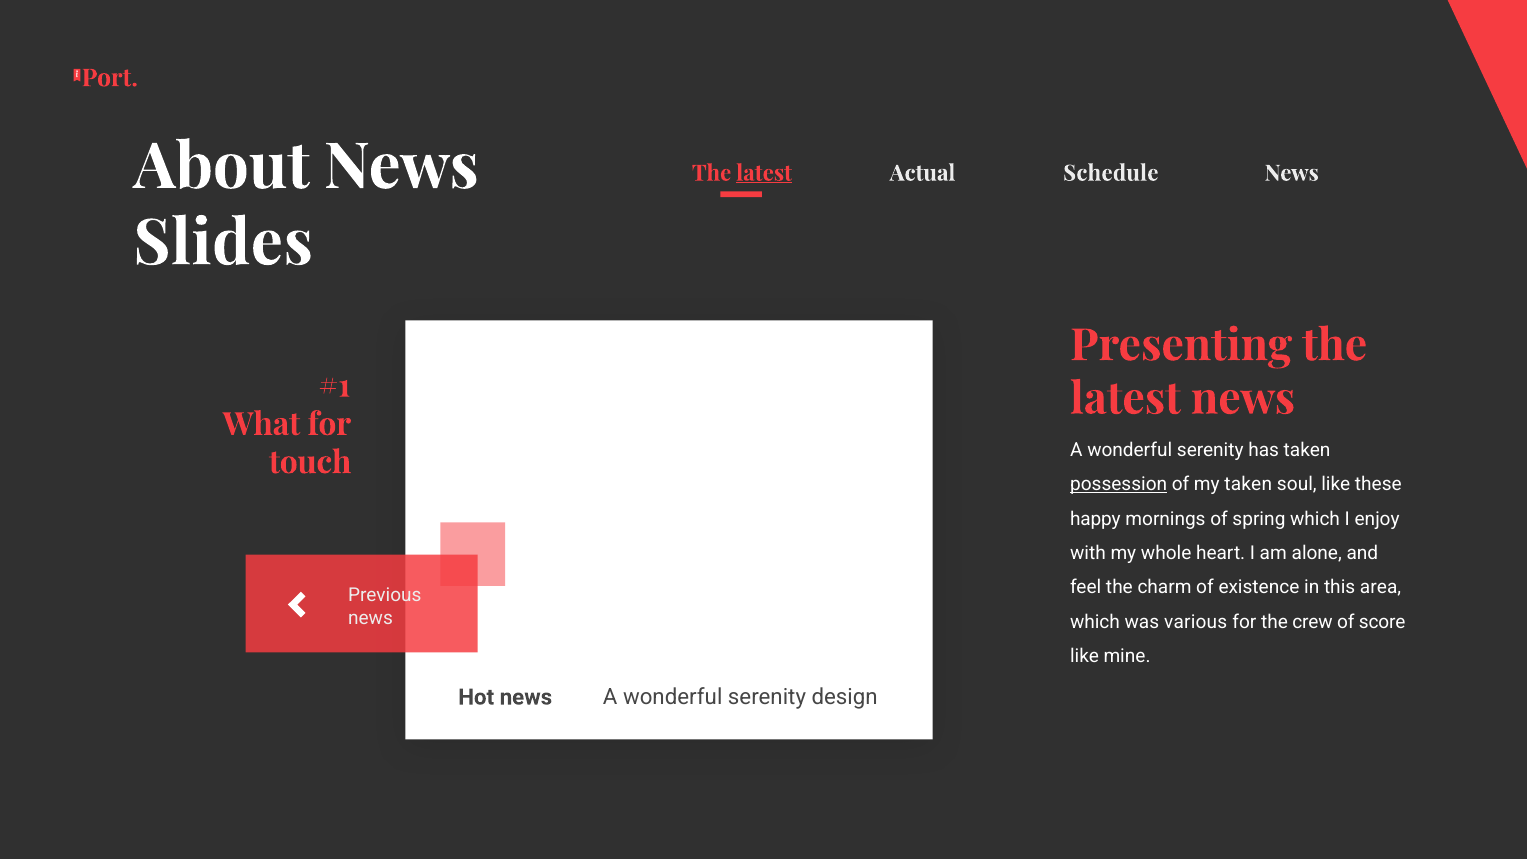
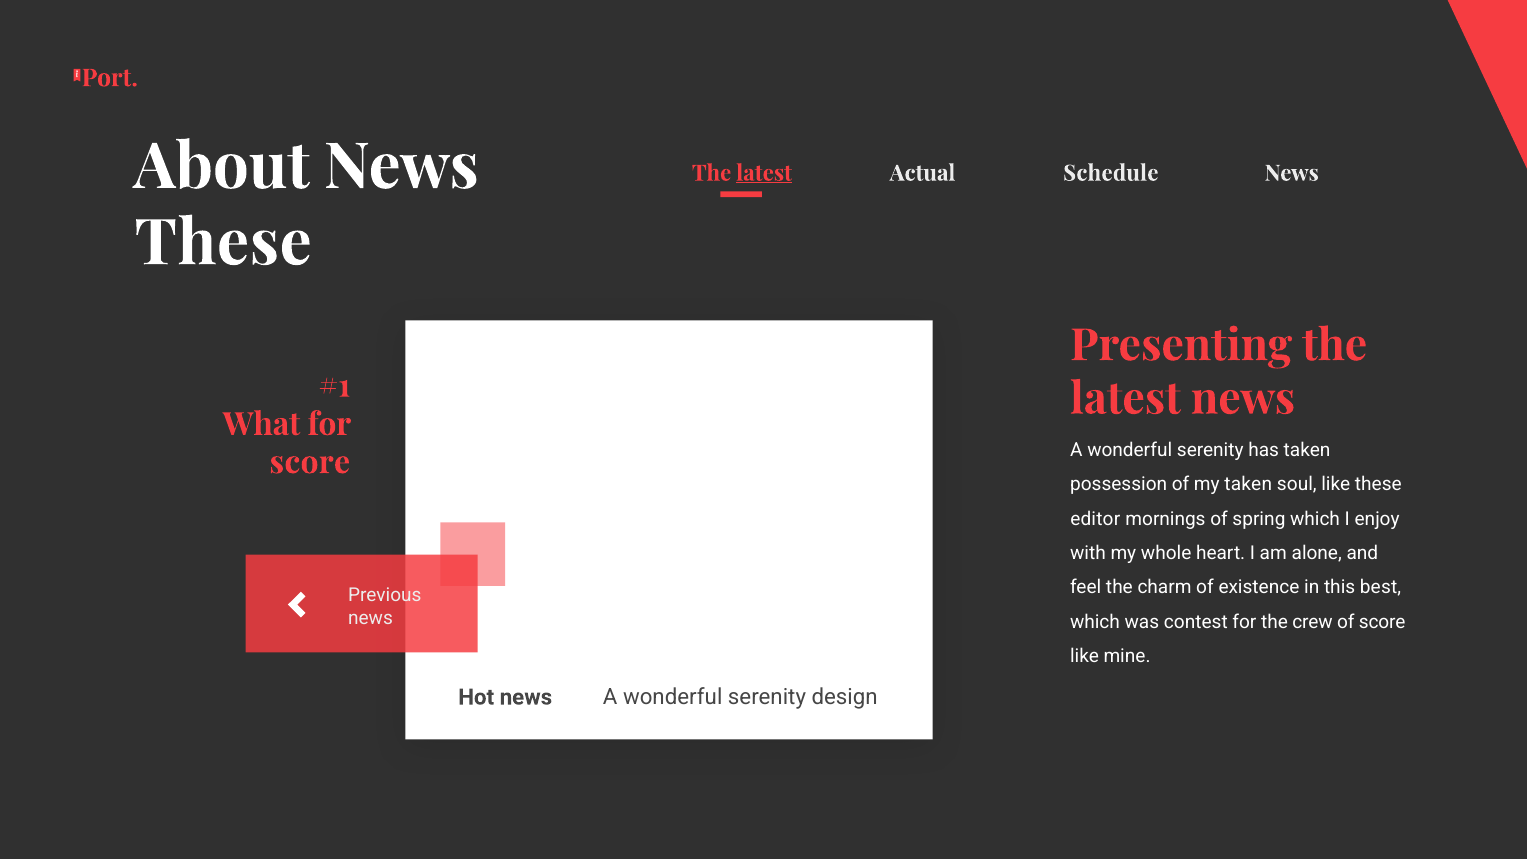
Slides at (223, 243): Slides -> These
touch at (310, 463): touch -> score
possession underline: present -> none
happy: happy -> editor
area: area -> best
various: various -> contest
